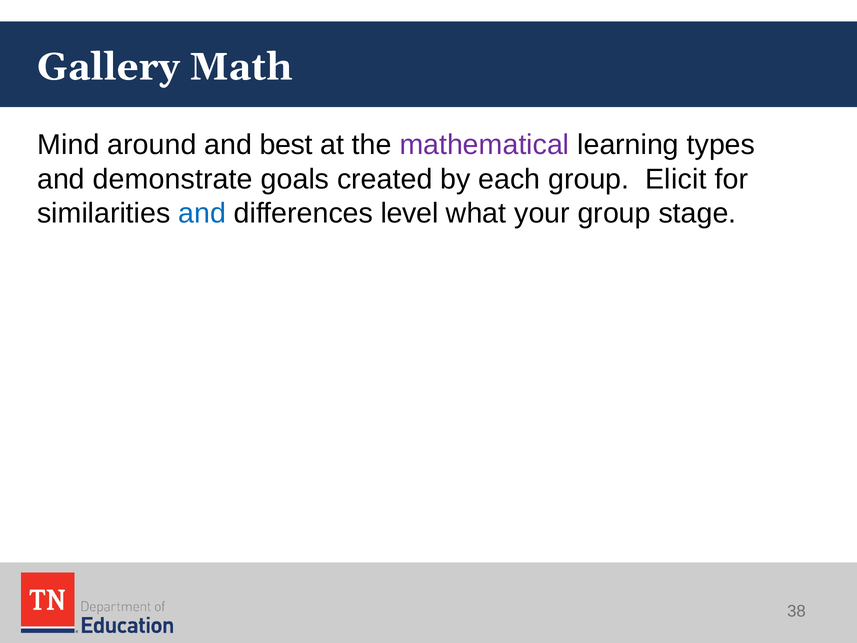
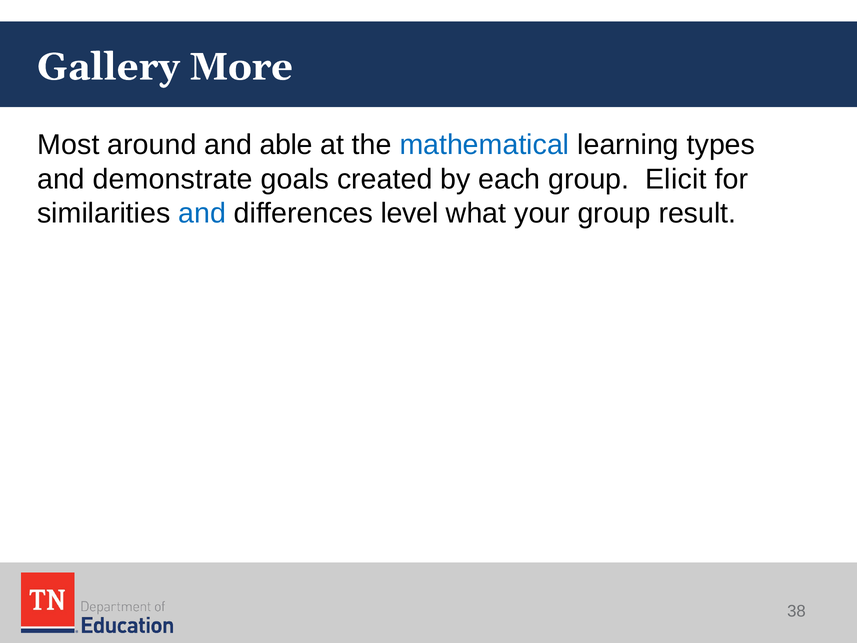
Math: Math -> More
Mind: Mind -> Most
best: best -> able
mathematical colour: purple -> blue
stage: stage -> result
